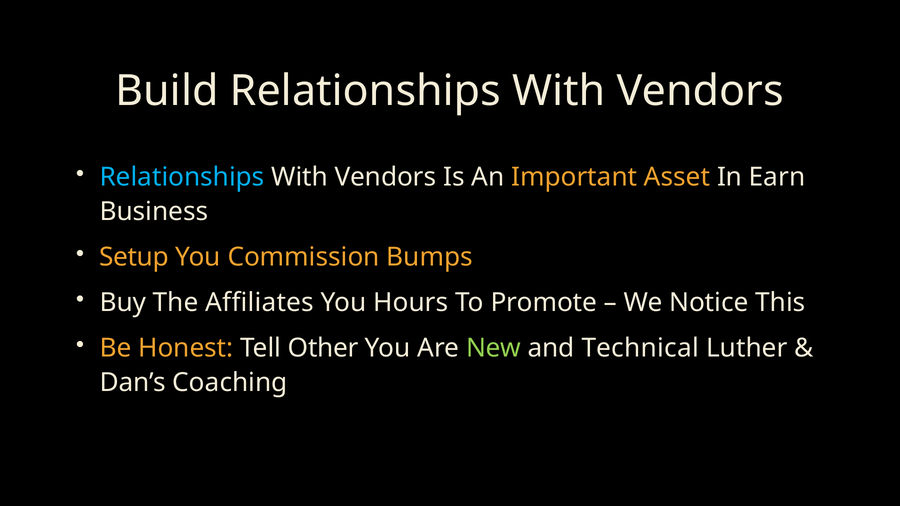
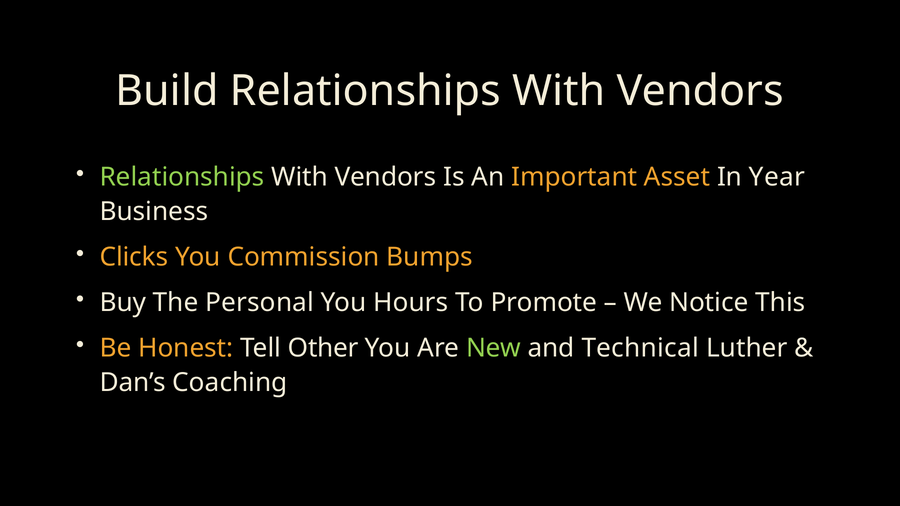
Relationships at (182, 177) colour: light blue -> light green
Earn: Earn -> Year
Setup: Setup -> Clicks
Affiliates: Affiliates -> Personal
